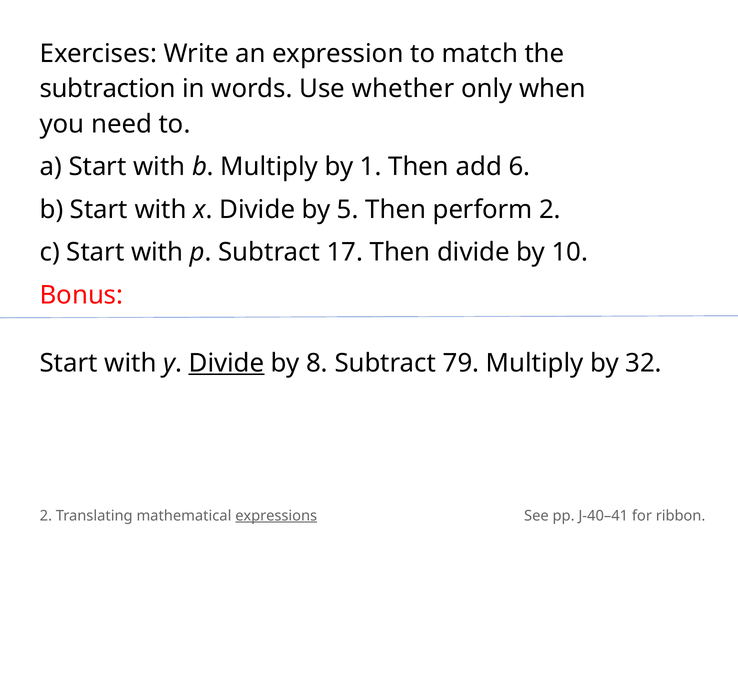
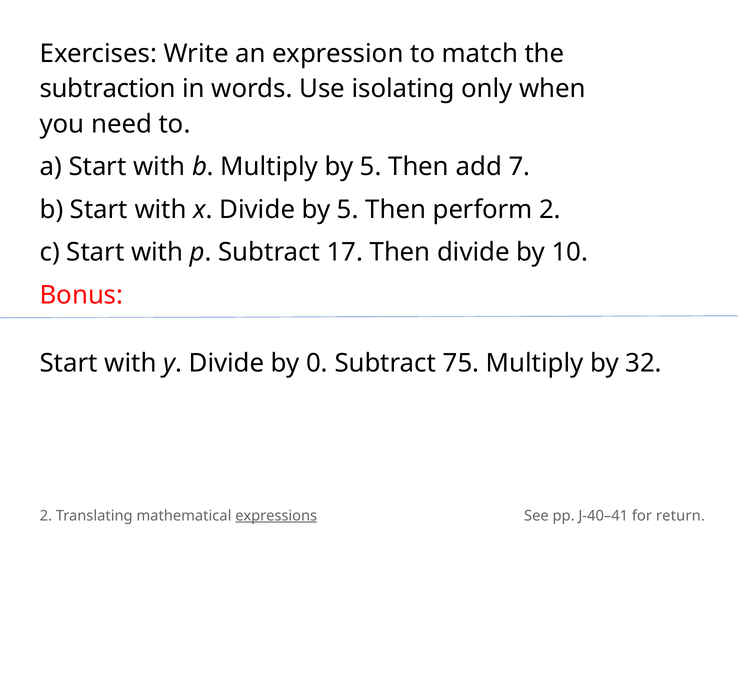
whether: whether -> isolating
Multiply by 1: 1 -> 5
6: 6 -> 7
Divide at (227, 363) underline: present -> none
8: 8 -> 0
79: 79 -> 75
ribbon: ribbon -> return
